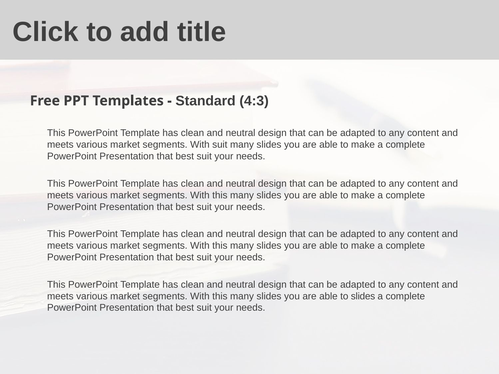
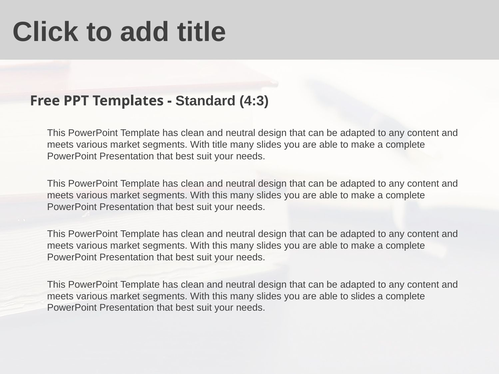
With suit: suit -> title
